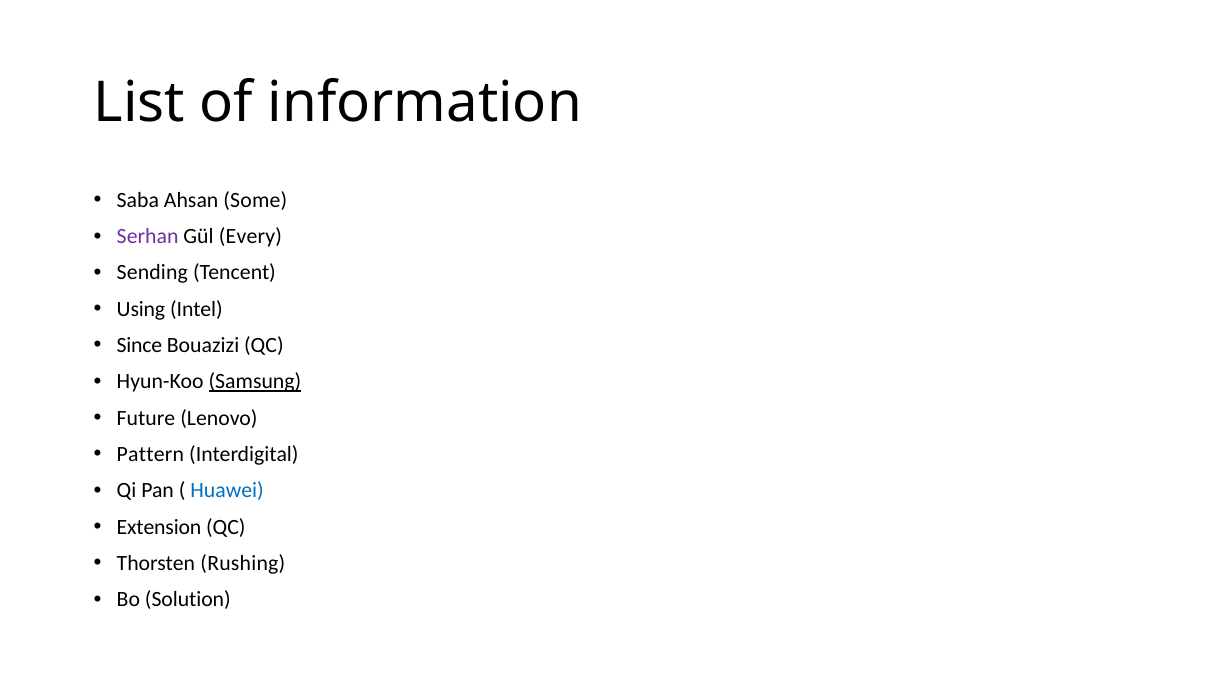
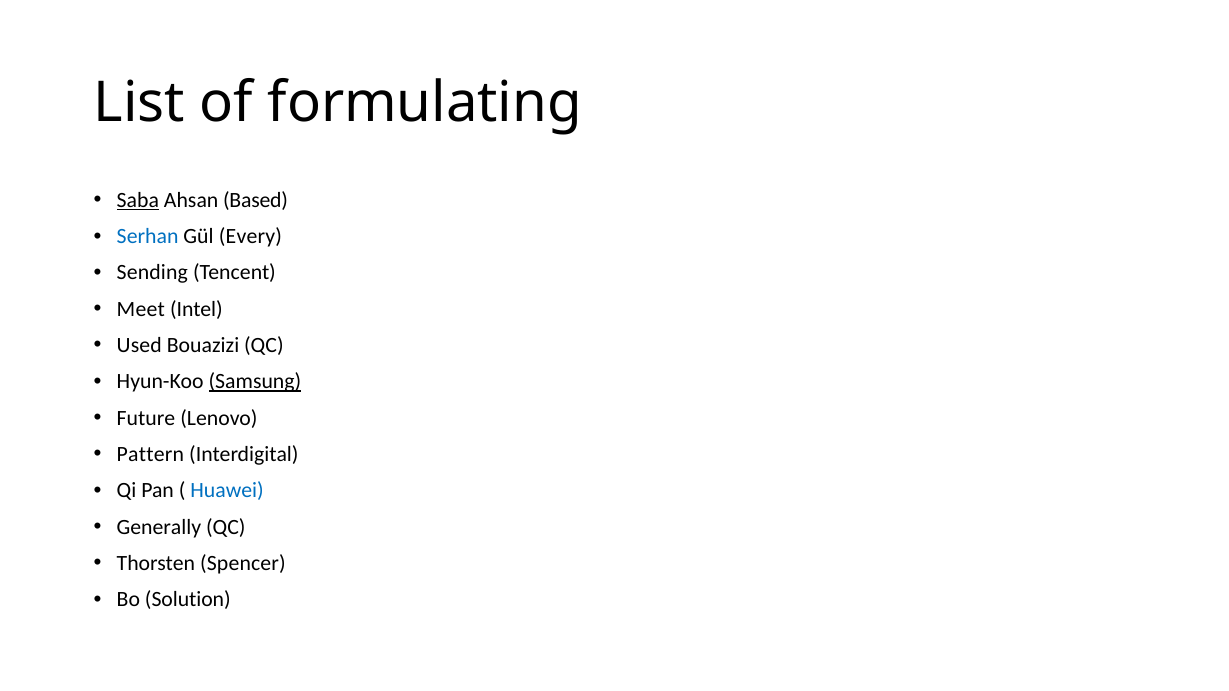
information: information -> formulating
Saba underline: none -> present
Some: Some -> Based
Serhan colour: purple -> blue
Using: Using -> Meet
Since: Since -> Used
Extension: Extension -> Generally
Rushing: Rushing -> Spencer
